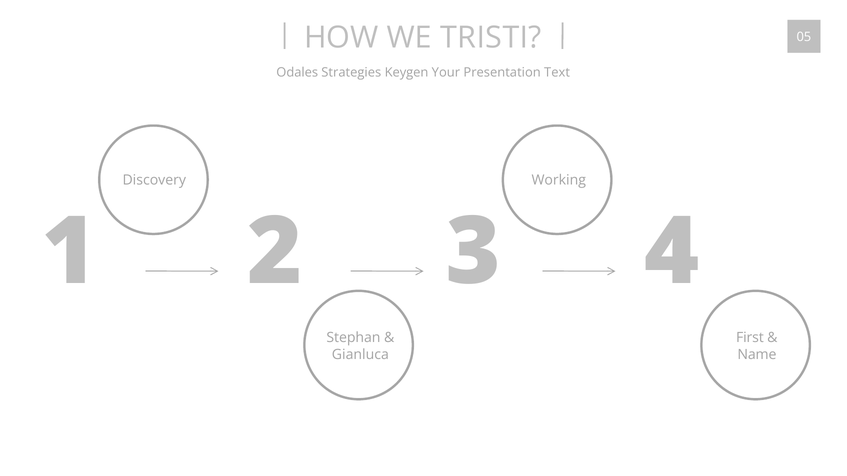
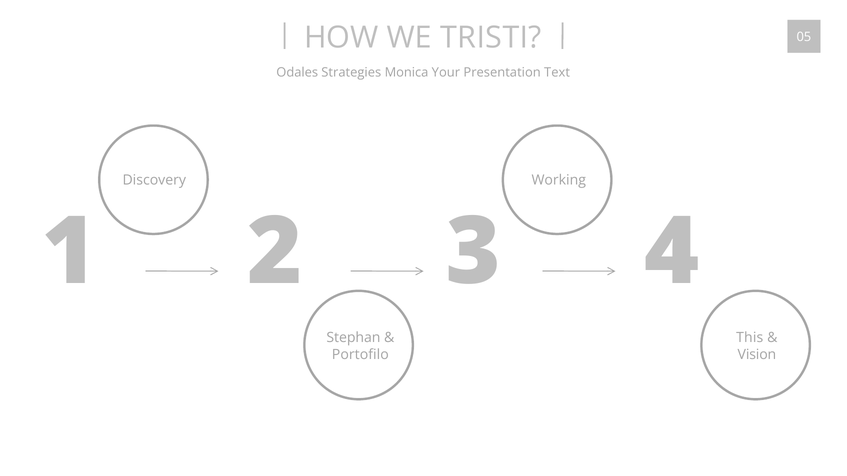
Keygen: Keygen -> Monica
First: First -> This
Gianluca: Gianluca -> Portofilo
Name: Name -> Vision
